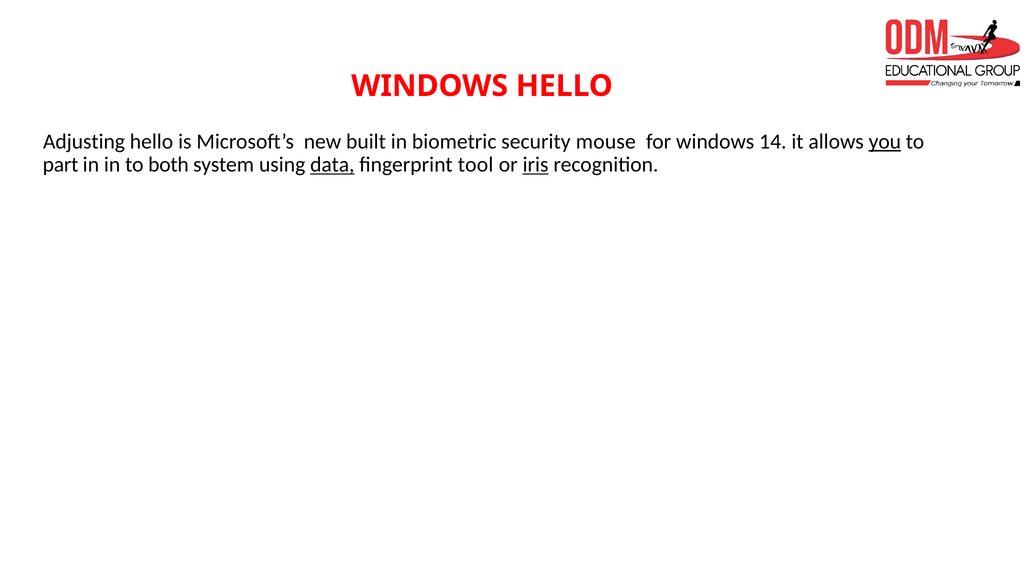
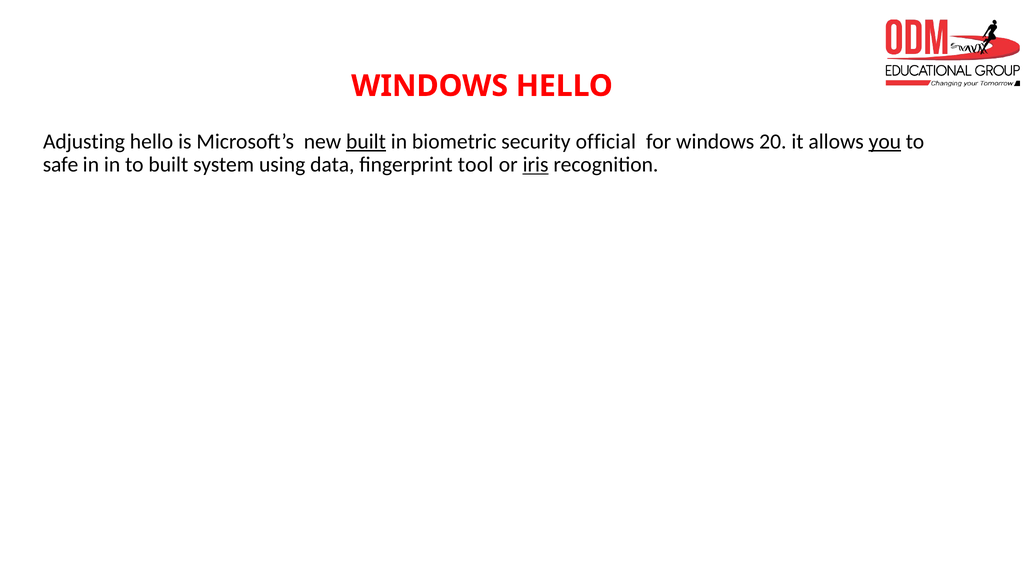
built at (366, 141) underline: none -> present
mouse: mouse -> official
14: 14 -> 20
part: part -> safe
to both: both -> built
data underline: present -> none
